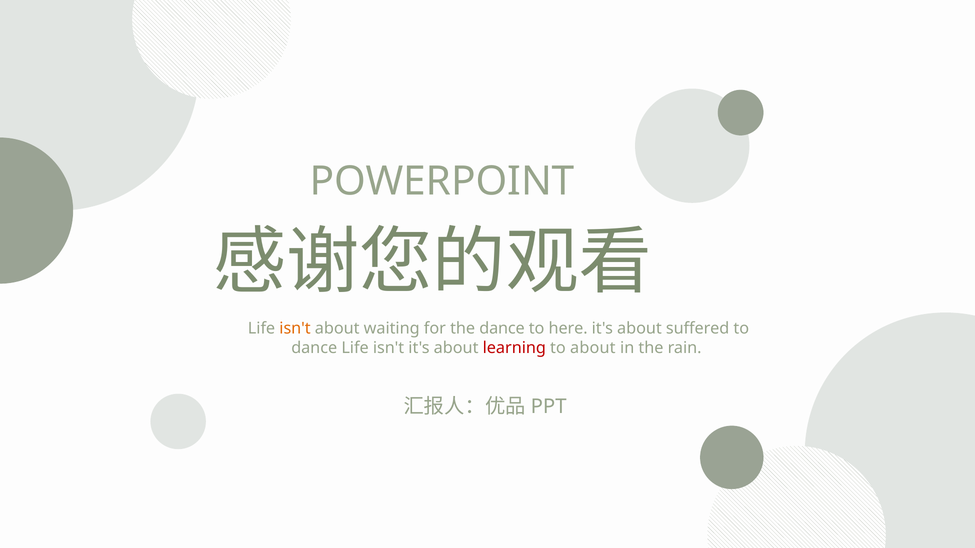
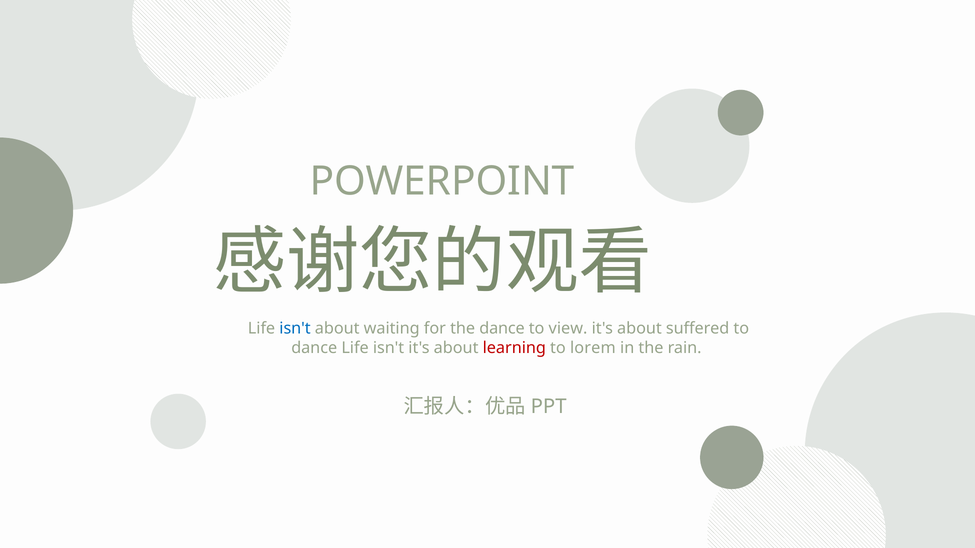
isn't at (295, 329) colour: orange -> blue
here: here -> view
to about: about -> lorem
